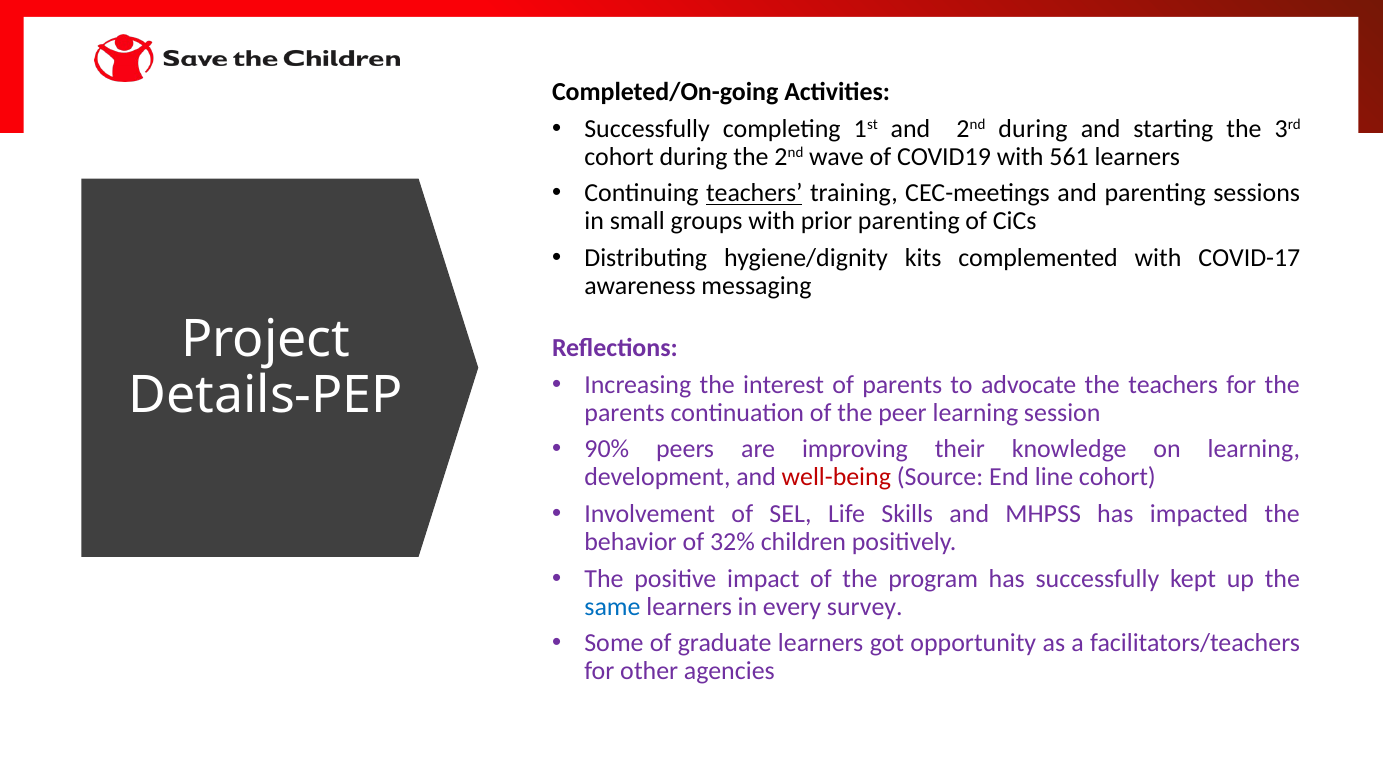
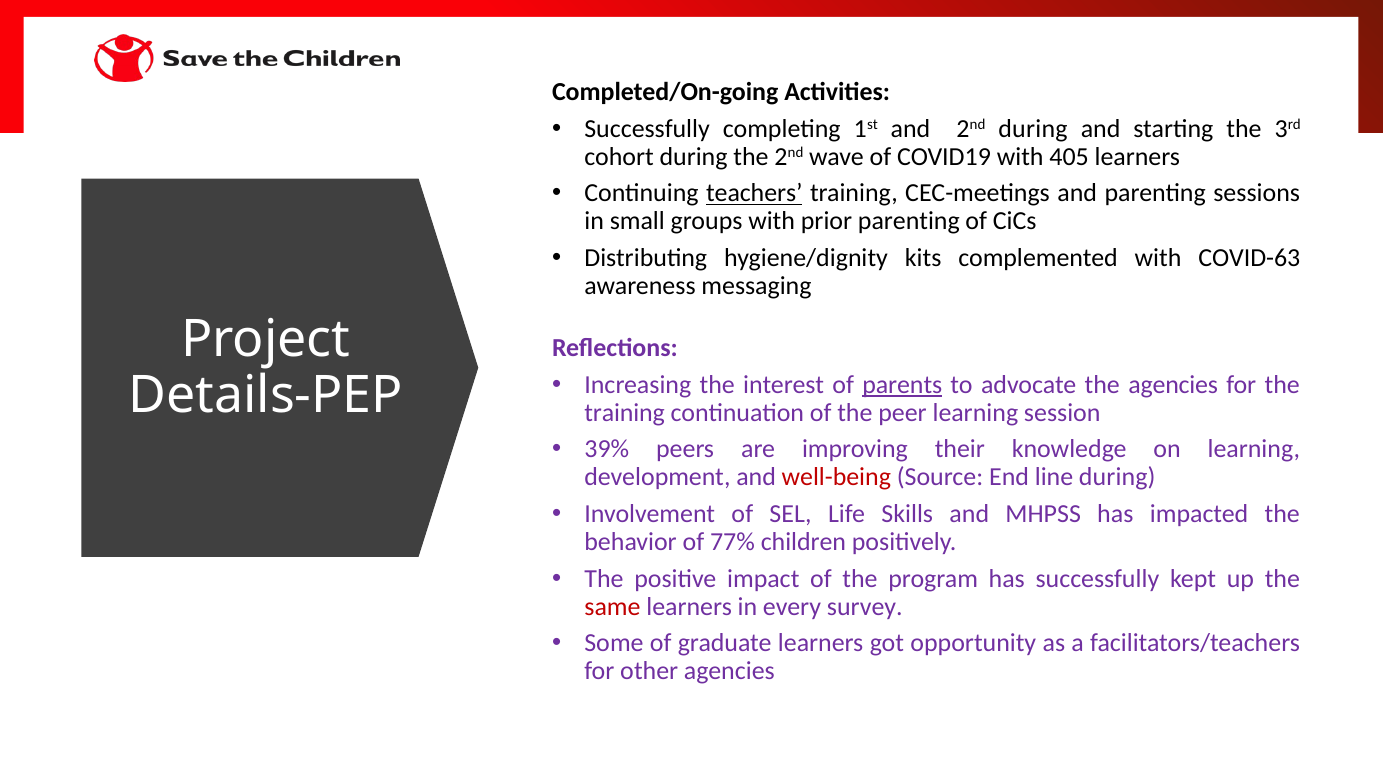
561: 561 -> 405
COVID-17: COVID-17 -> COVID-63
parents at (902, 385) underline: none -> present
the teachers: teachers -> agencies
parents at (625, 413): parents -> training
90%: 90% -> 39%
line cohort: cohort -> during
32%: 32% -> 77%
same colour: blue -> red
